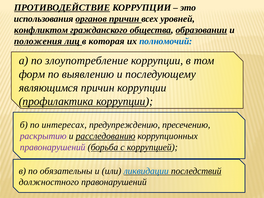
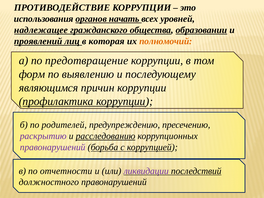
ПРОТИВОДЕЙСТВИЕ underline: present -> none
органов причин: причин -> начать
конфликтом: конфликтом -> надлежащее
положения: положения -> проявлений
полномочий colour: blue -> orange
злоупотребление: злоупотребление -> предотвращение
интересах: интересах -> родителей
обязательны: обязательны -> отчетности
ликвидации colour: blue -> purple
